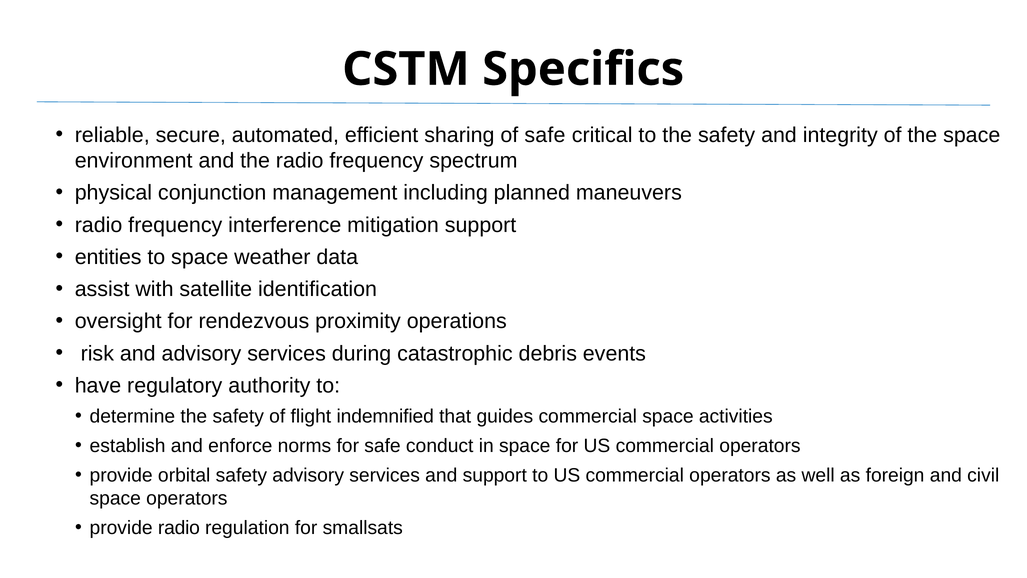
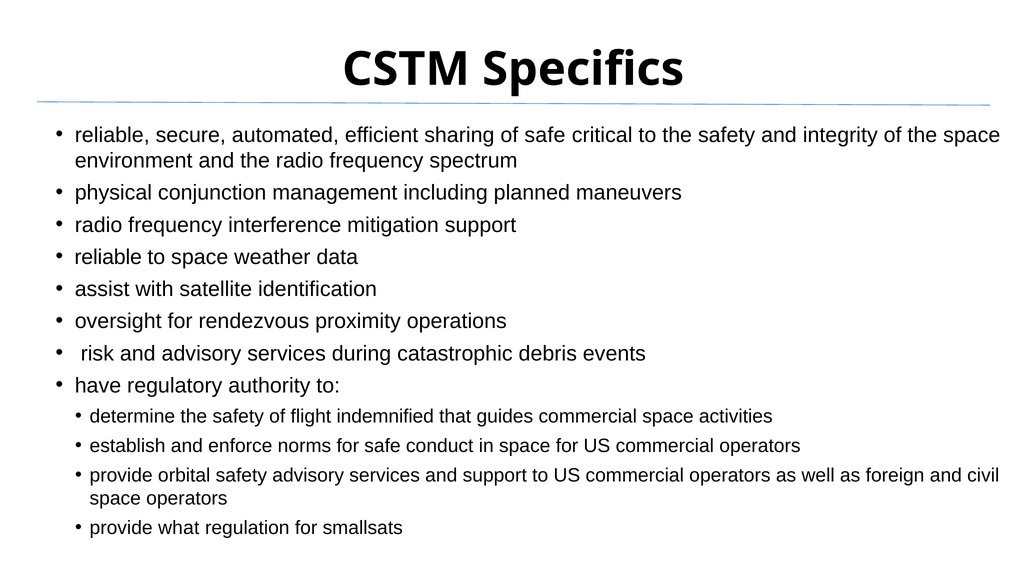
entities at (108, 257): entities -> reliable
provide radio: radio -> what
